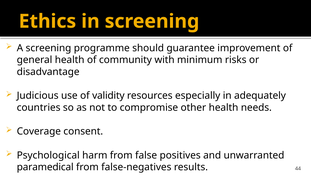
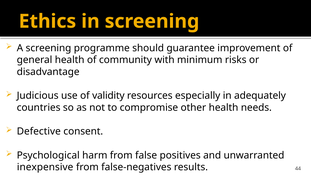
Coverage: Coverage -> Defective
paramedical: paramedical -> inexpensive
